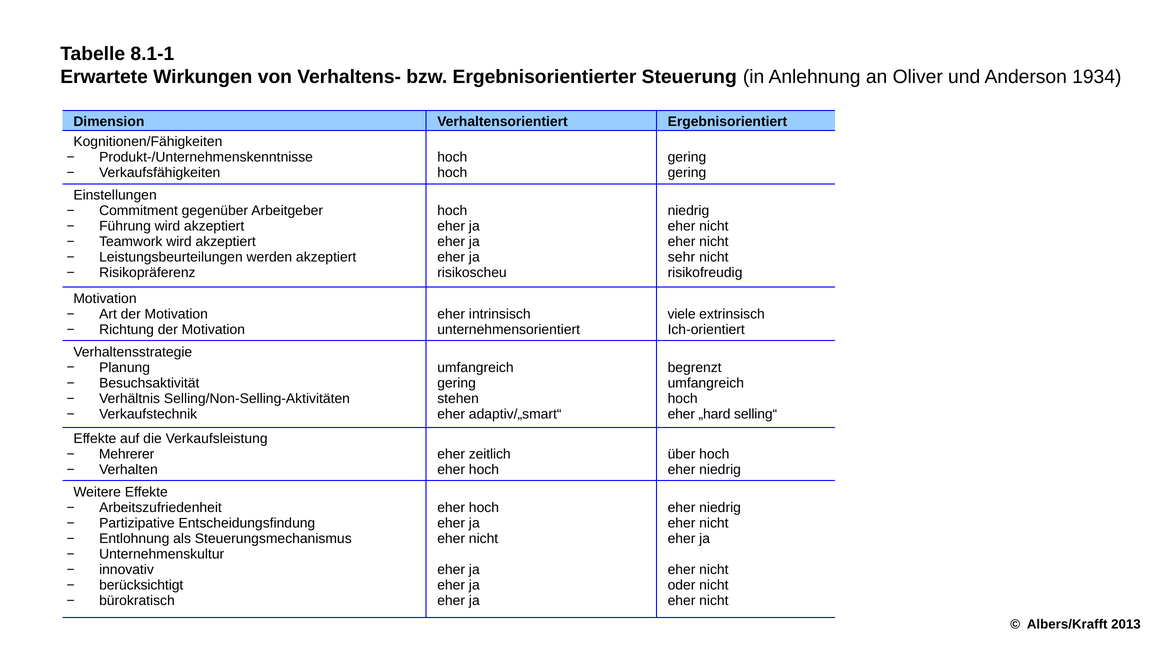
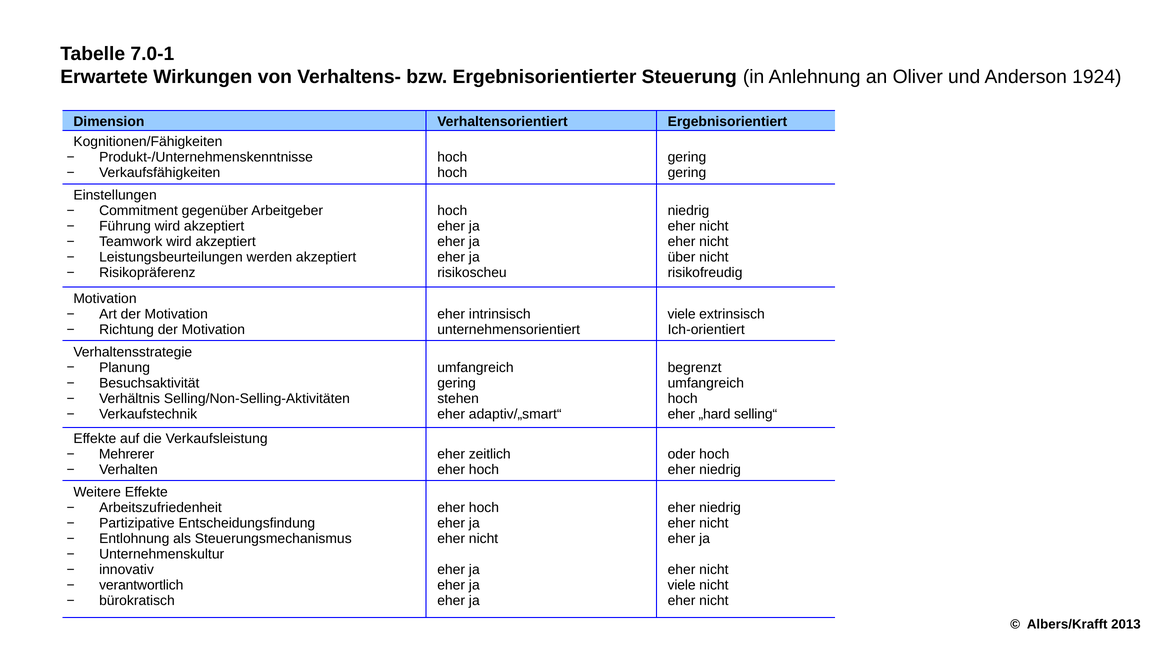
8.1-1: 8.1-1 -> 7.0-1
1934: 1934 -> 1924
sehr: sehr -> über
über: über -> oder
berücksichtigt: berücksichtigt -> verantwortlich
oder at (682, 585): oder -> viele
